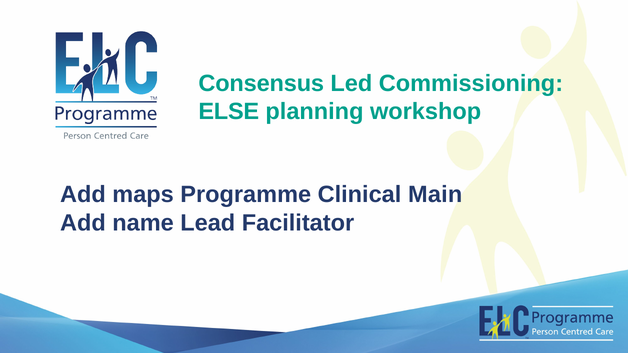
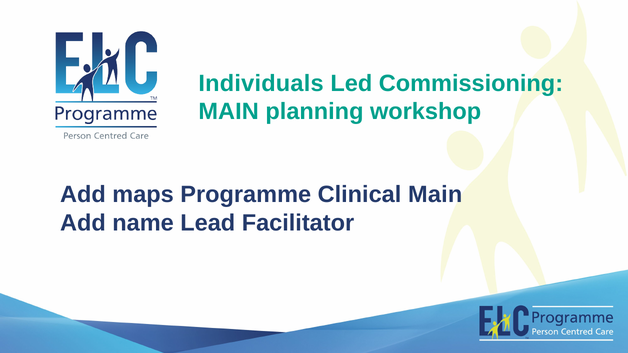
Consensus: Consensus -> Individuals
ELSE at (229, 112): ELSE -> MAIN
